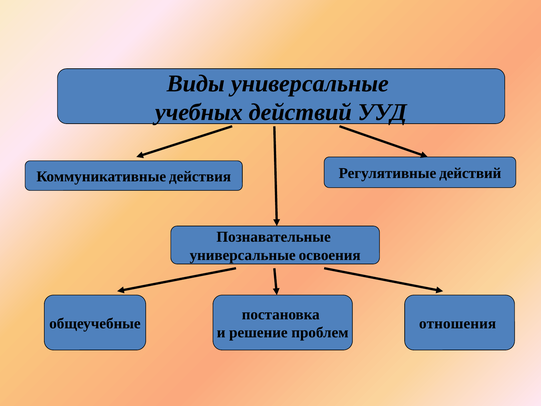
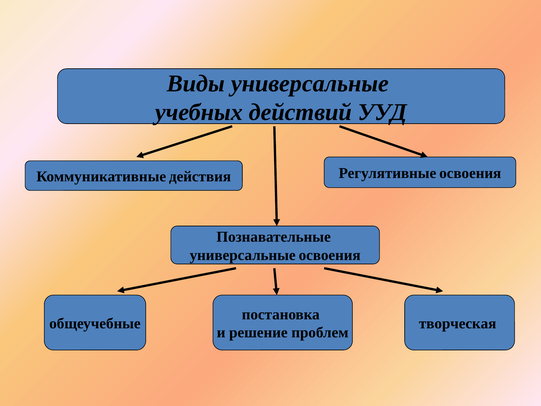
Регулятивные действий: действий -> освоения
отношения: отношения -> творческая
